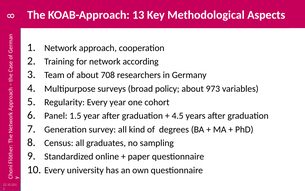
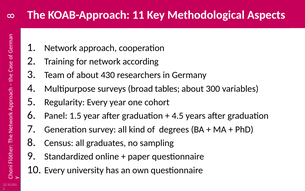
13: 13 -> 11
708: 708 -> 430
policy: policy -> tables
973: 973 -> 300
